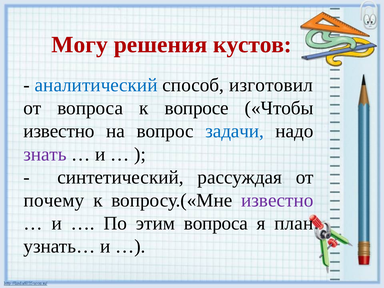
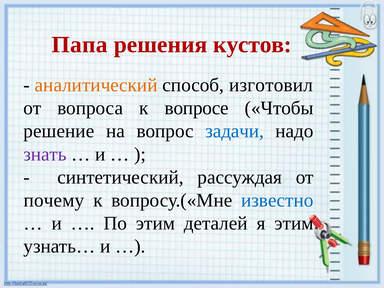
Могу: Могу -> Папа
аналитический colour: blue -> orange
известно at (59, 131): известно -> решение
известно at (277, 200) colour: purple -> blue
этим вопроса: вопроса -> деталей
я план: план -> этим
